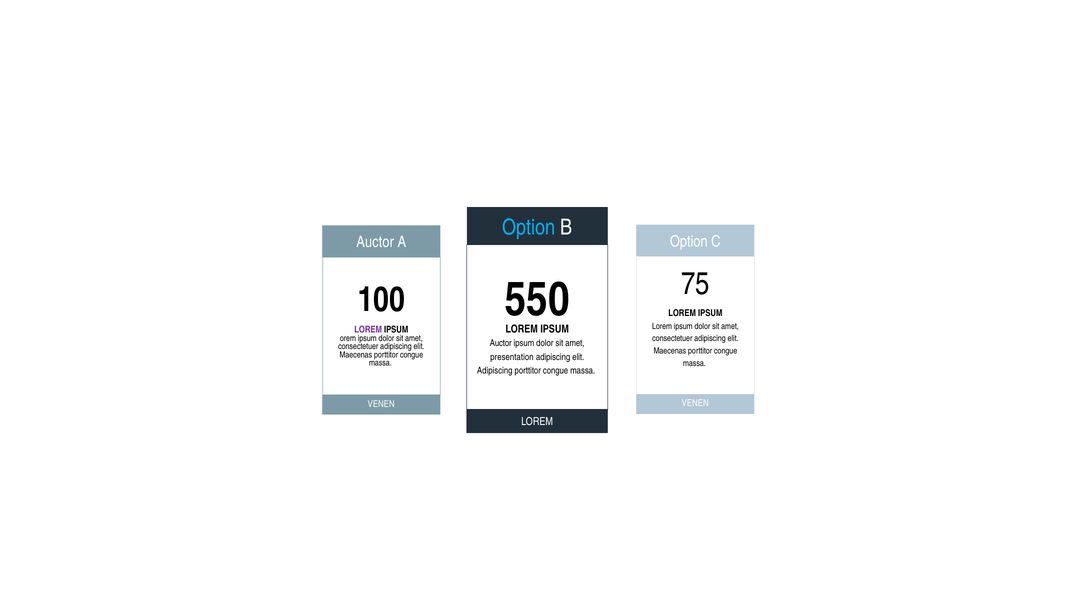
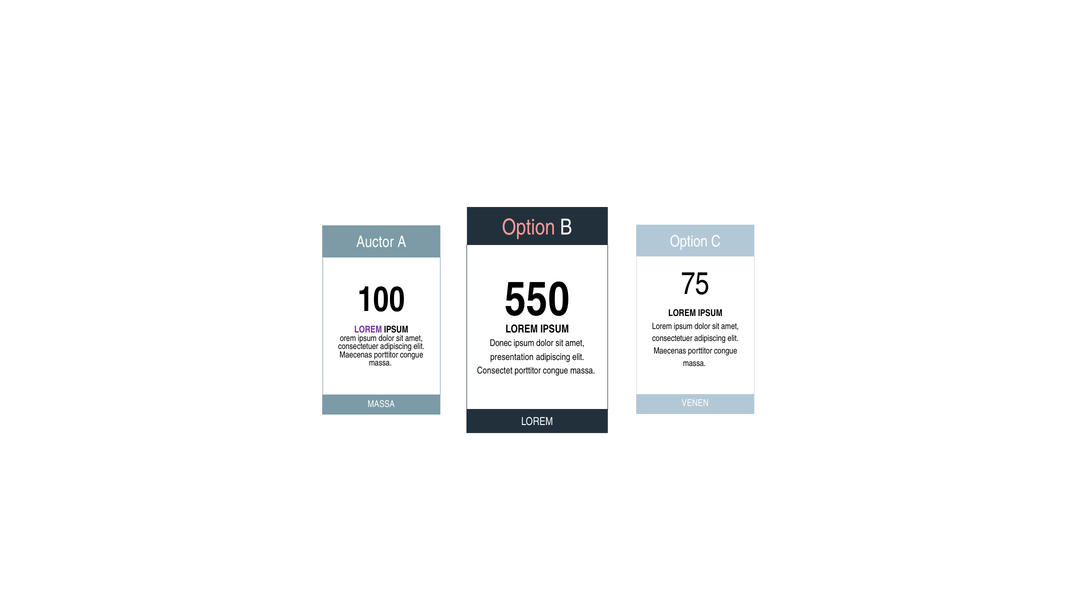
Option at (529, 228) colour: light blue -> pink
Auctor at (501, 343): Auctor -> Donec
Adipiscing at (495, 371): Adipiscing -> Consectet
VENEN at (381, 404): VENEN -> MASSA
